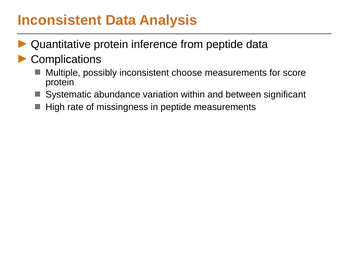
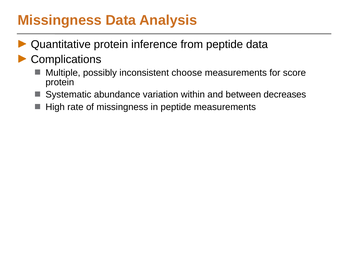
Inconsistent at (60, 20): Inconsistent -> Missingness
significant: significant -> decreases
